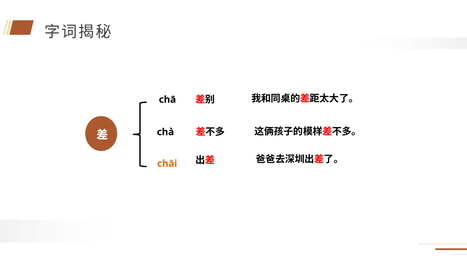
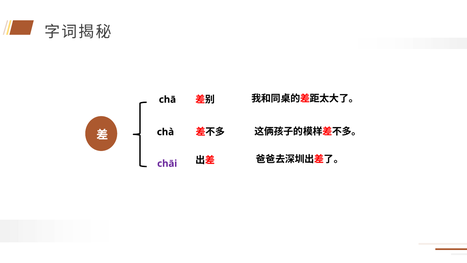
chāi colour: orange -> purple
